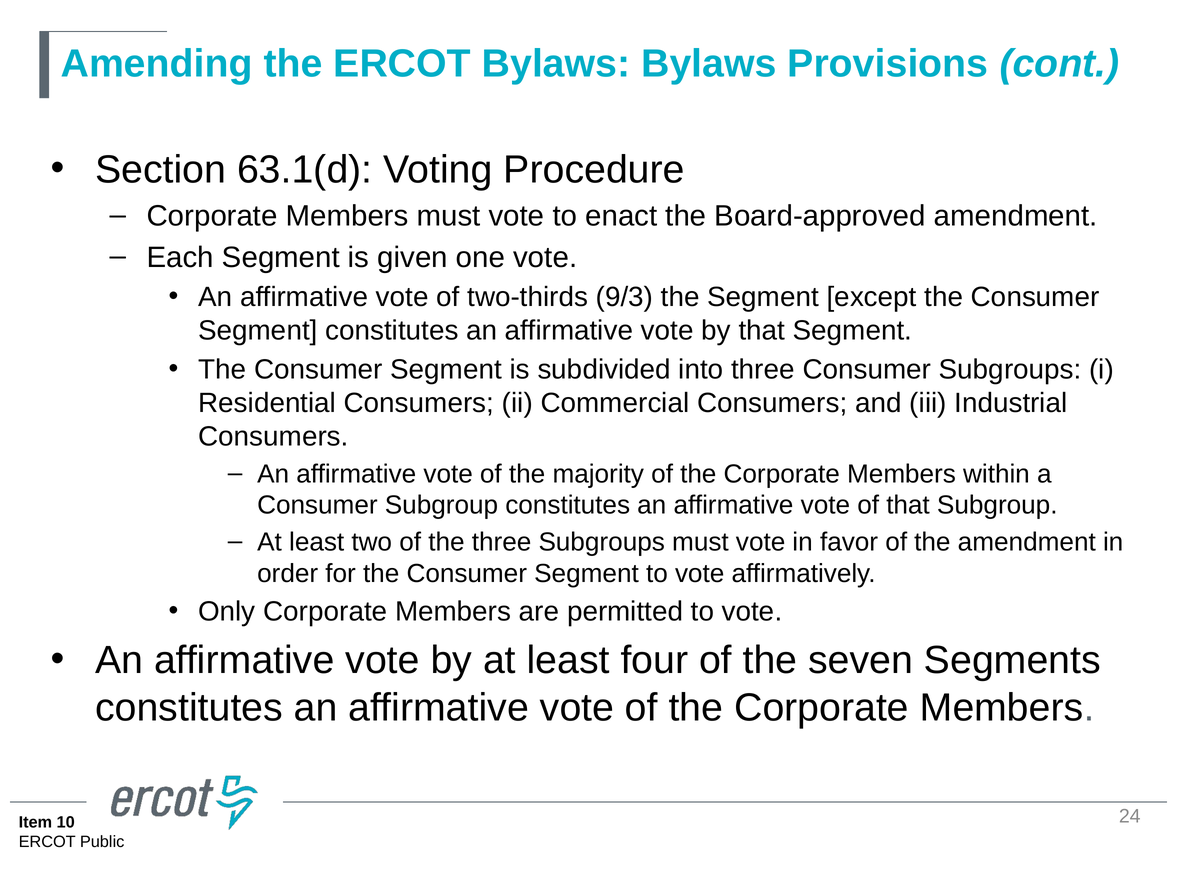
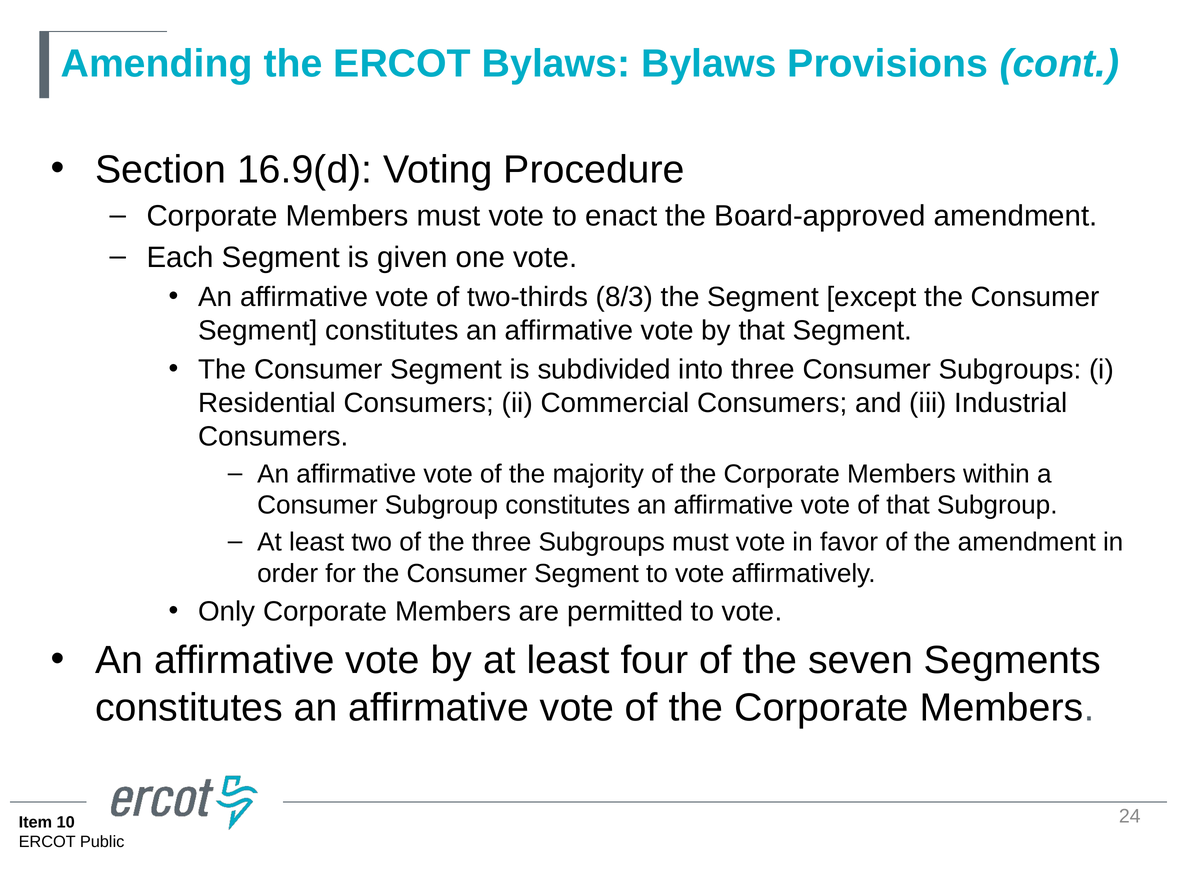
63.1(d: 63.1(d -> 16.9(d
9/3: 9/3 -> 8/3
